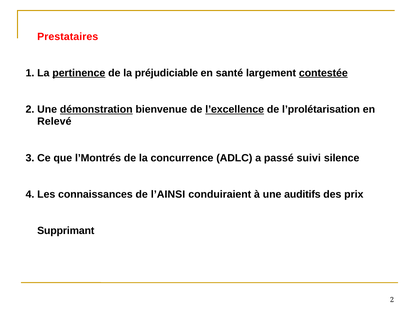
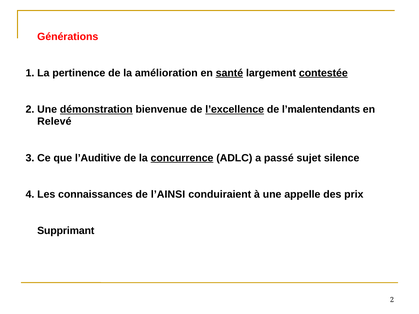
Prestataires: Prestataires -> Générations
pertinence underline: present -> none
préjudiciable: préjudiciable -> amélioration
santé underline: none -> present
l’prolétarisation: l’prolétarisation -> l’malentendants
l’Montrés: l’Montrés -> l’Auditive
concurrence underline: none -> present
suivi: suivi -> sujet
auditifs: auditifs -> appelle
